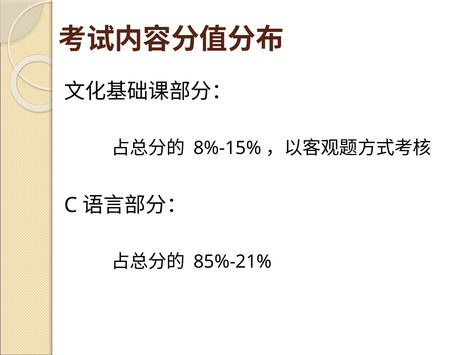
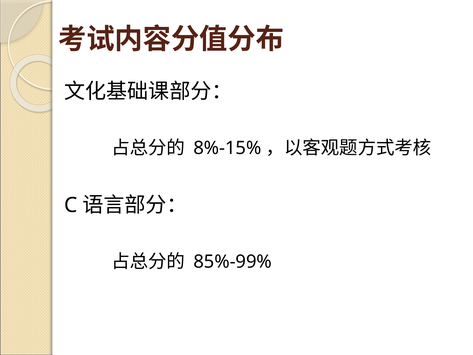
85%-21%: 85%-21% -> 85%-99%
